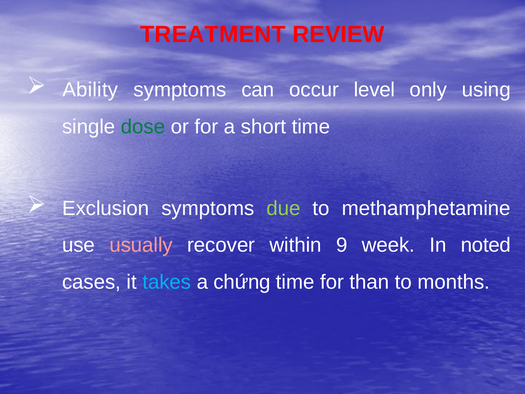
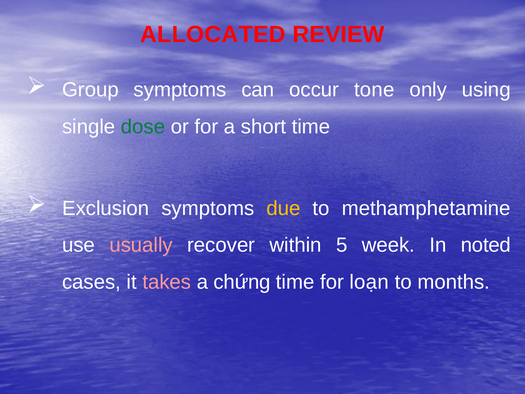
TREATMENT: TREATMENT -> ALLOCATED
Ability: Ability -> Group
level: level -> tone
due colour: light green -> yellow
9: 9 -> 5
takes colour: light blue -> pink
than: than -> loạn
